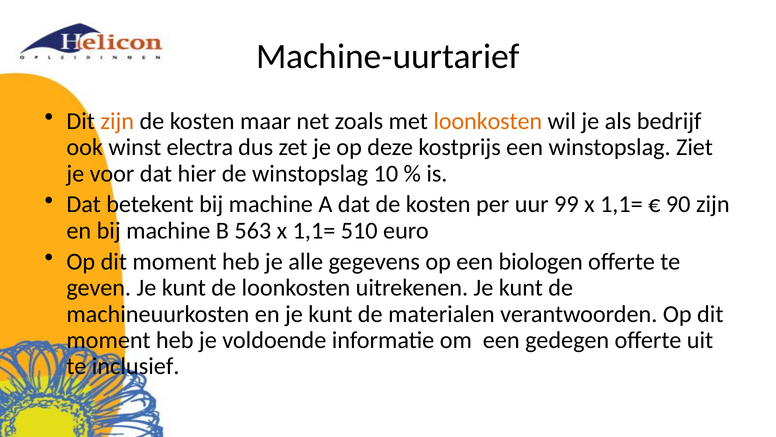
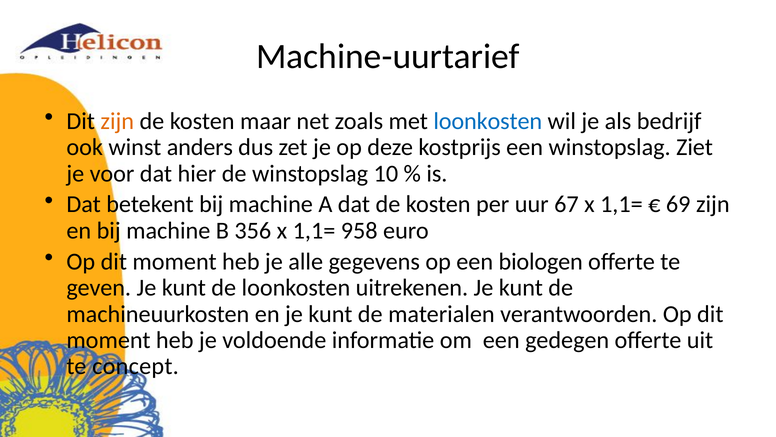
loonkosten at (488, 121) colour: orange -> blue
electra: electra -> anders
99: 99 -> 67
90: 90 -> 69
563: 563 -> 356
510: 510 -> 958
inclusief: inclusief -> concept
